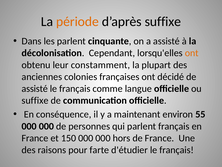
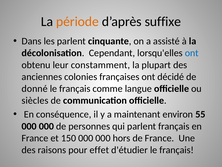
ont at (192, 53) colour: orange -> blue
assisté at (35, 88): assisté -> donné
suffixe at (35, 100): suffixe -> siècles
farte: farte -> effet
